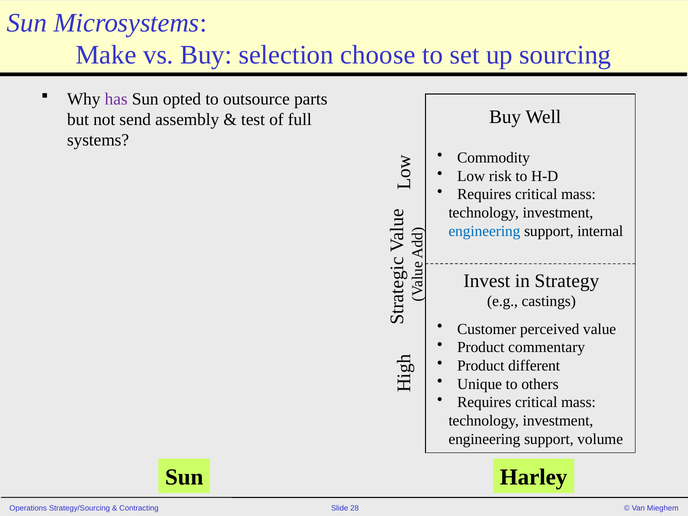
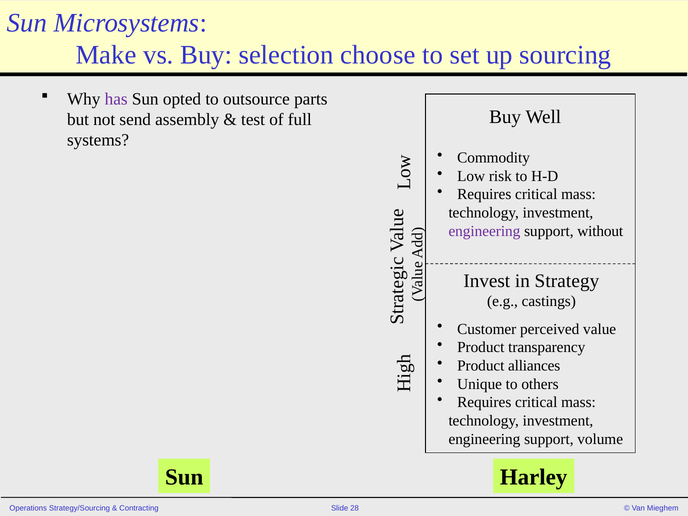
engineering at (484, 231) colour: blue -> purple
internal: internal -> without
commentary: commentary -> transparency
different: different -> alliances
